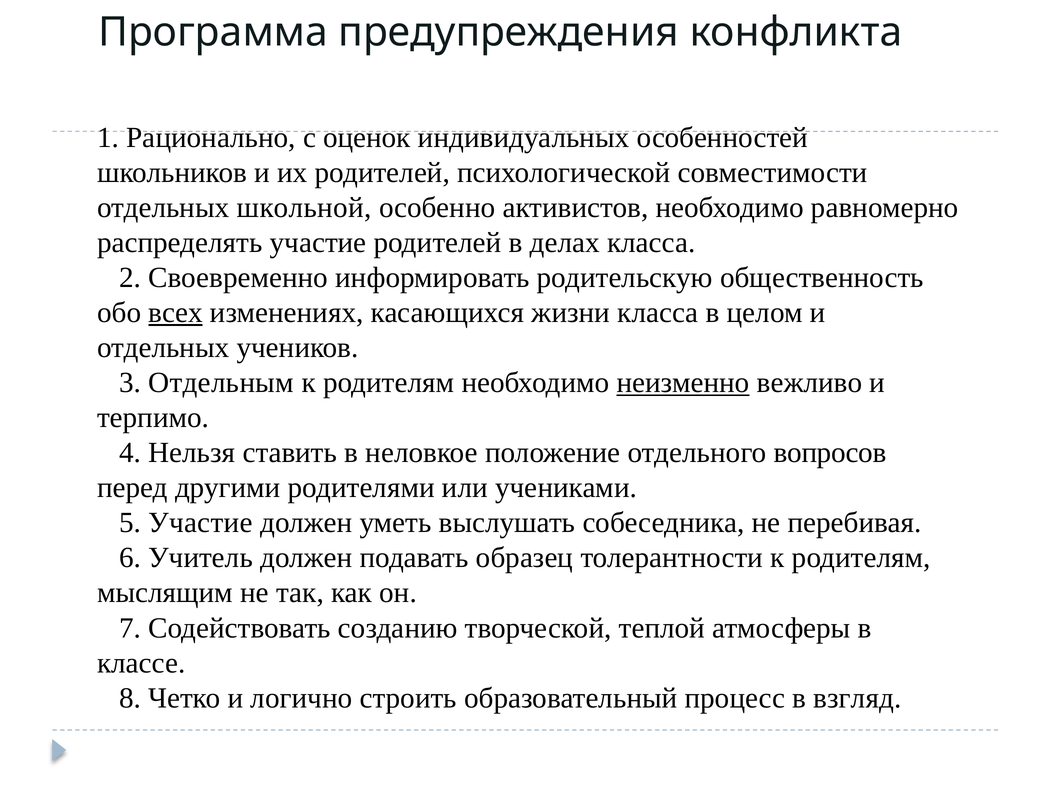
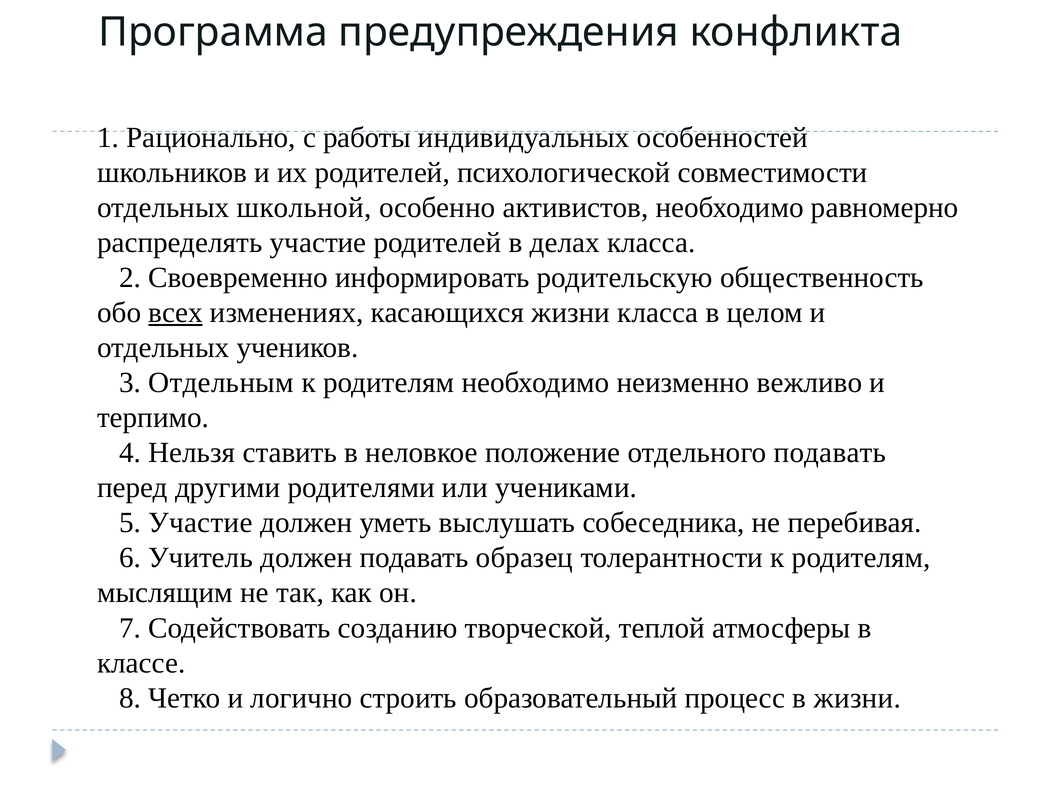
оценок: оценок -> работы
неизменно underline: present -> none
отдельного вопросов: вопросов -> подавать
в взгляд: взгляд -> жизни
